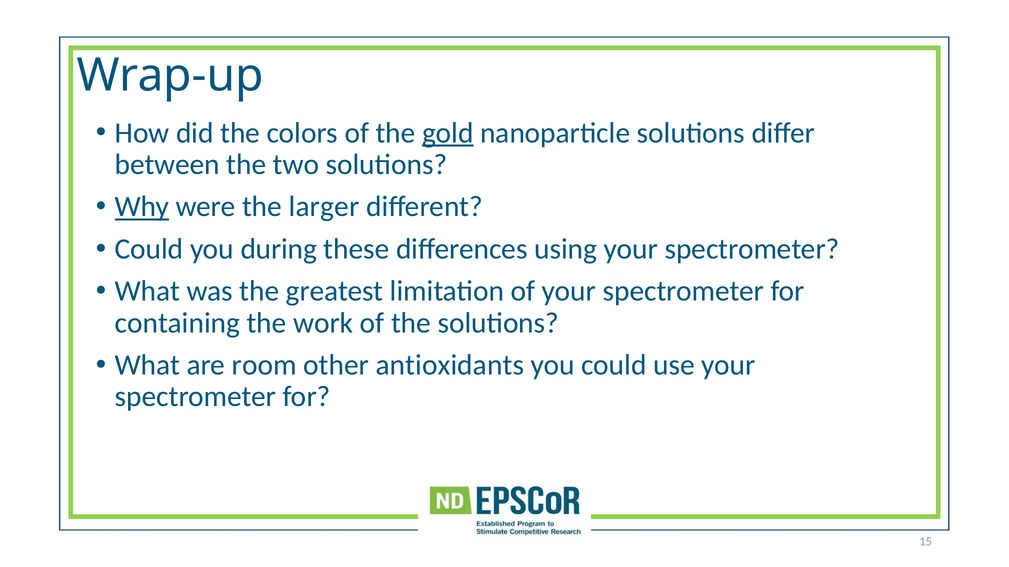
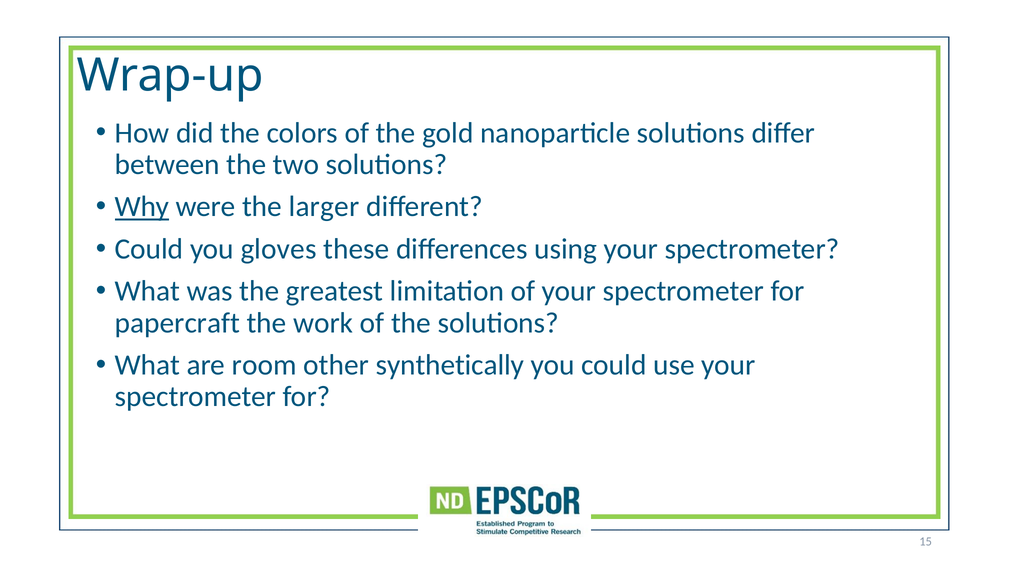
gold underline: present -> none
during: during -> gloves
containing: containing -> papercraft
antioxidants: antioxidants -> synthetically
